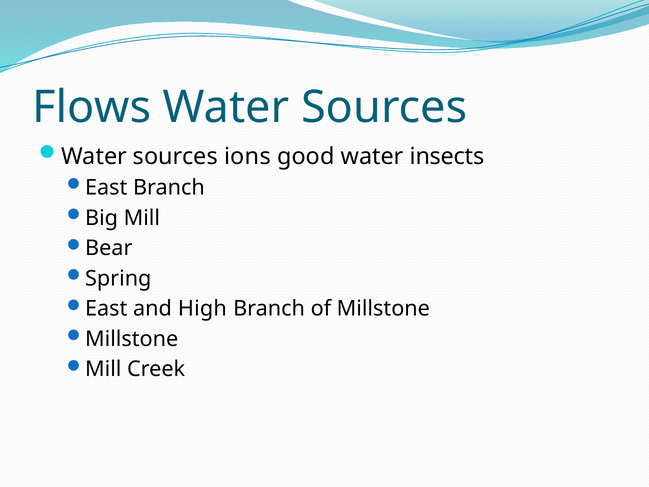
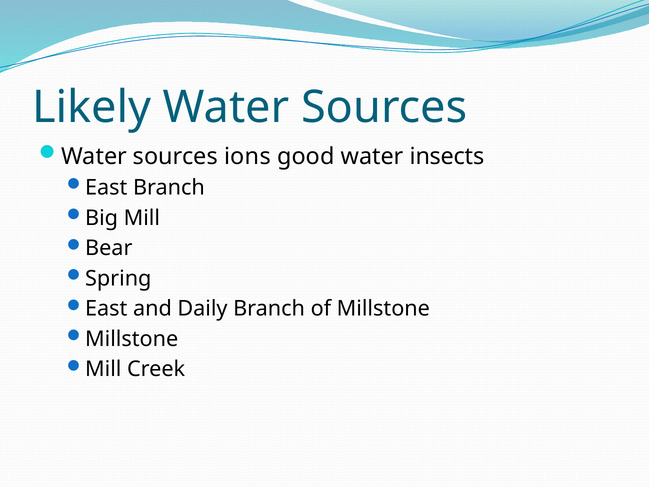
Flows: Flows -> Likely
High: High -> Daily
